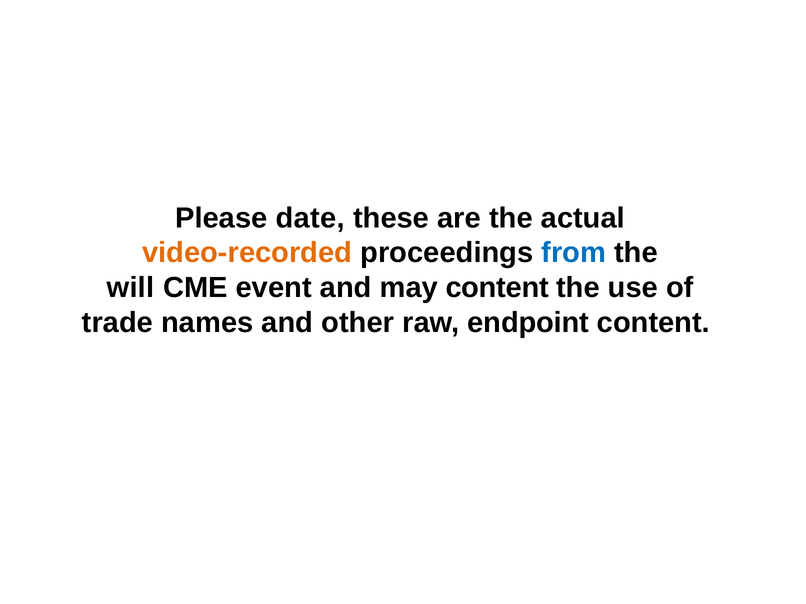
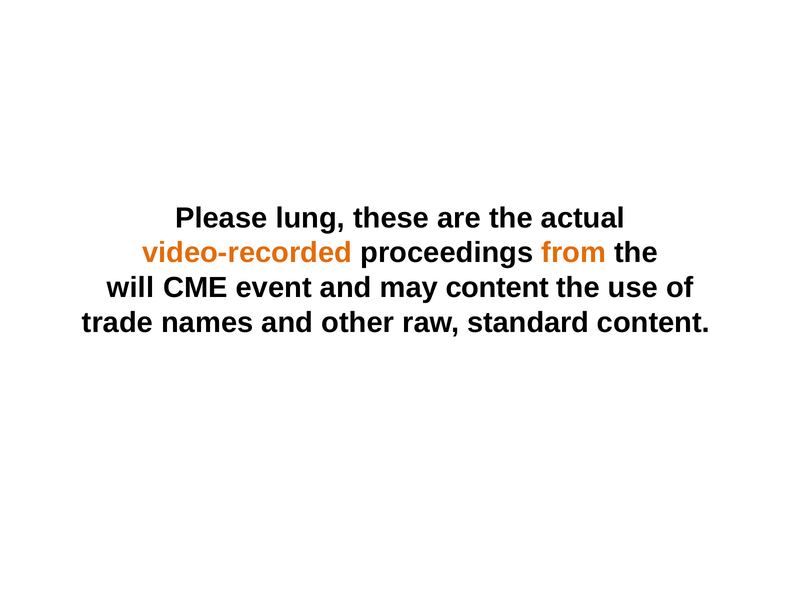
date: date -> lung
from colour: blue -> orange
endpoint: endpoint -> standard
